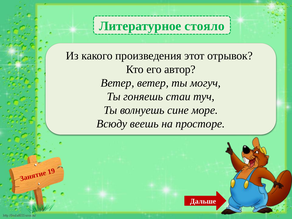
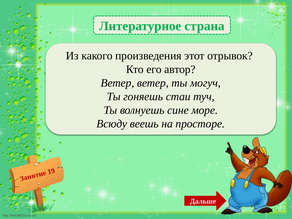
стояло: стояло -> страна
